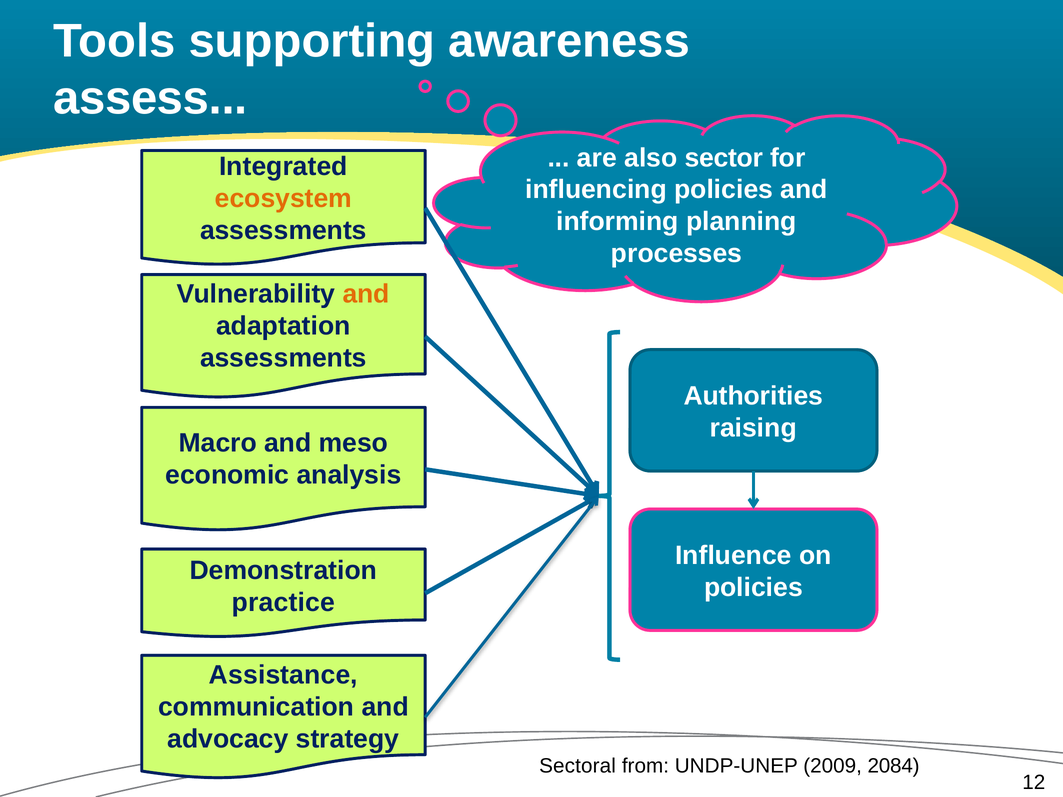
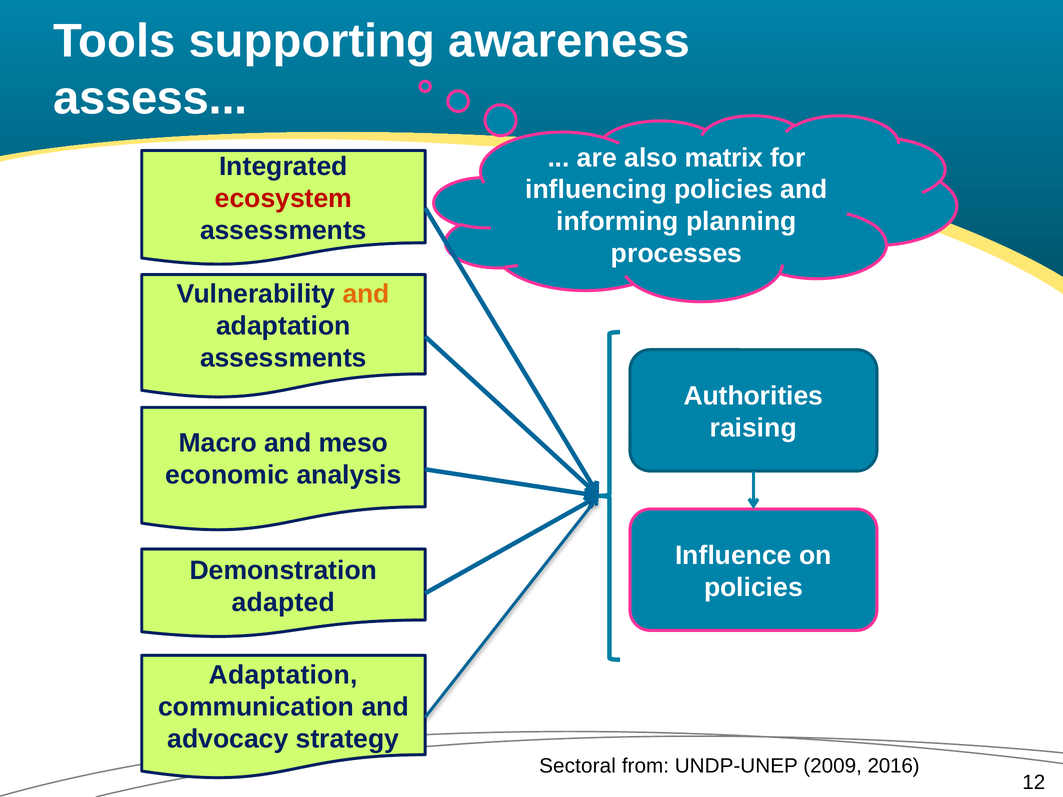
sector: sector -> matrix
ecosystem colour: orange -> red
practice: practice -> adapted
Assistance at (283, 675): Assistance -> Adaptation
2084: 2084 -> 2016
